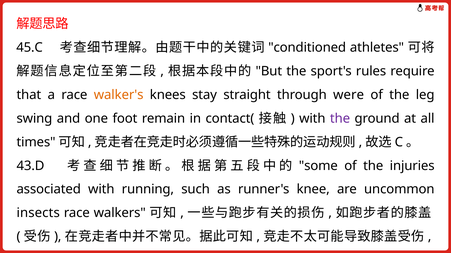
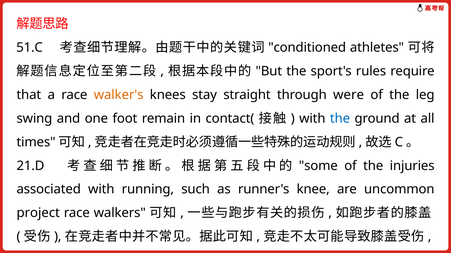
45.C: 45.C -> 51.C
the at (340, 119) colour: purple -> blue
43.D: 43.D -> 21.D
insects: insects -> project
